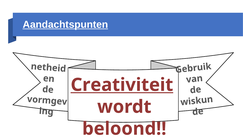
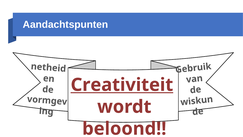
Aandachtspunten underline: present -> none
